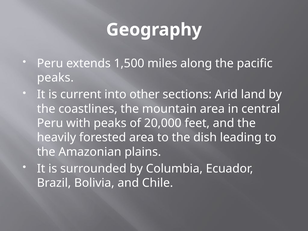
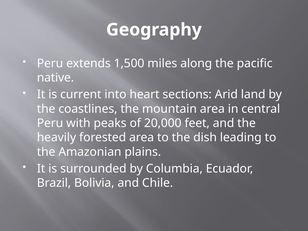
peaks at (55, 78): peaks -> native
other: other -> heart
